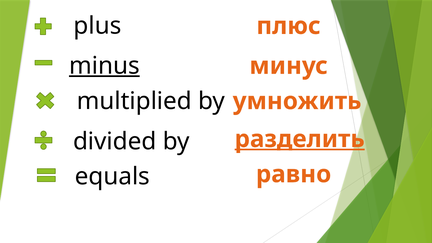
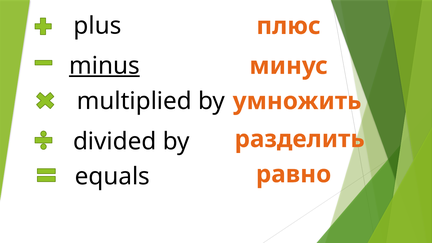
разделить underline: present -> none
